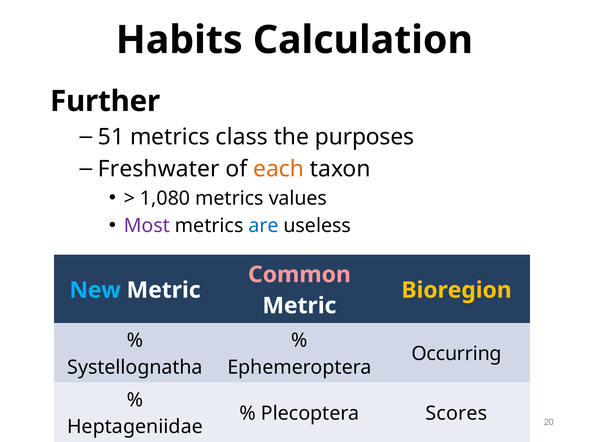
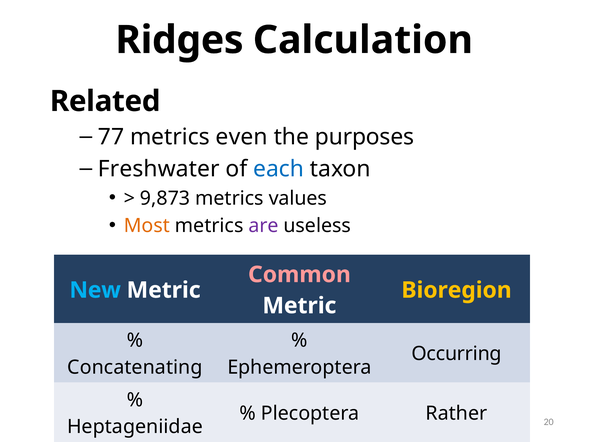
Habits at (179, 40): Habits -> Ridges
Further: Further -> Related
51: 51 -> 77
class: class -> even
each colour: orange -> blue
1,080: 1,080 -> 9,873
Most colour: purple -> orange
are colour: blue -> purple
Systellognatha: Systellognatha -> Concatenating
Scores: Scores -> Rather
